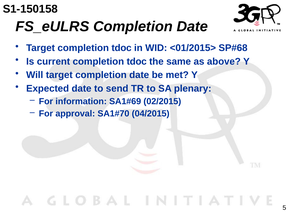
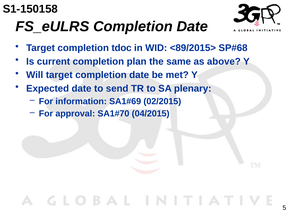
<01/2015>: <01/2015> -> <89/2015>
current completion tdoc: tdoc -> plan
